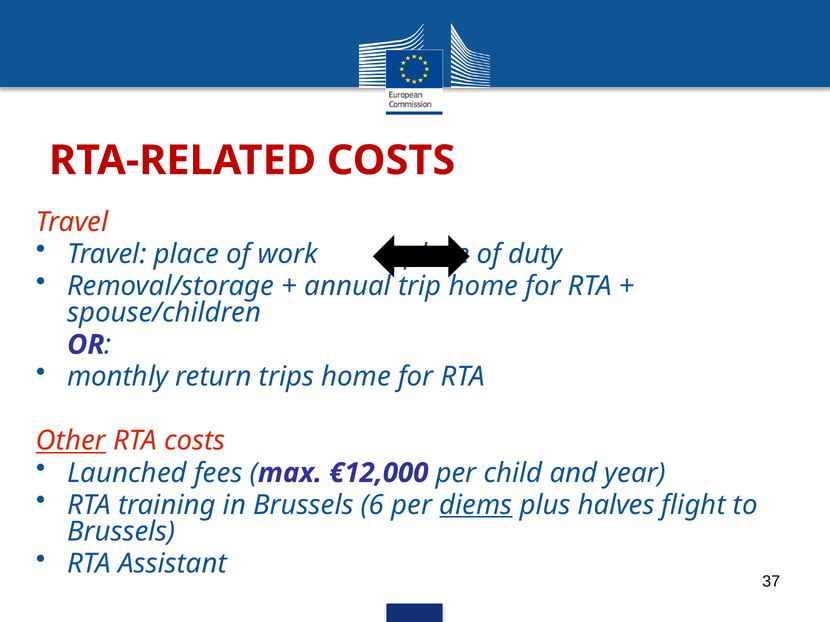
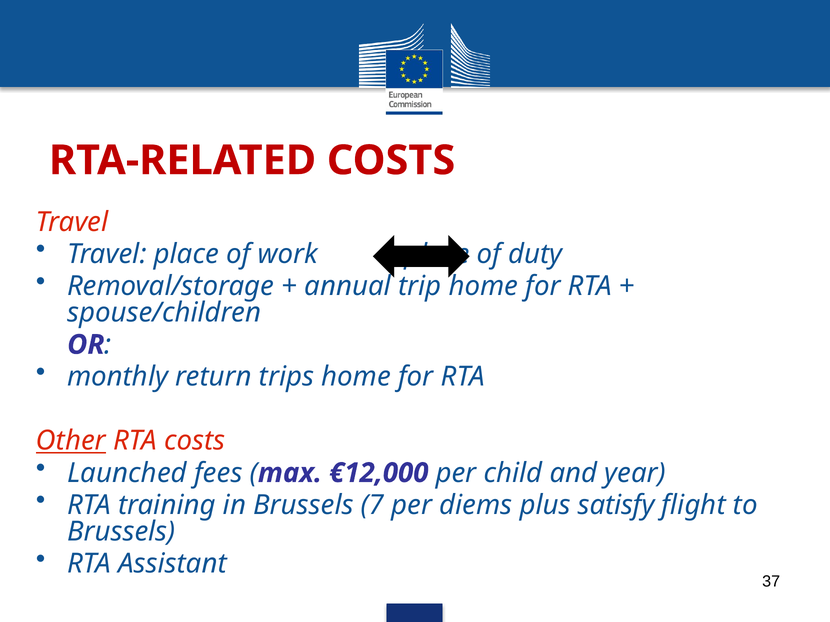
6: 6 -> 7
diems underline: present -> none
halves: halves -> satisfy
